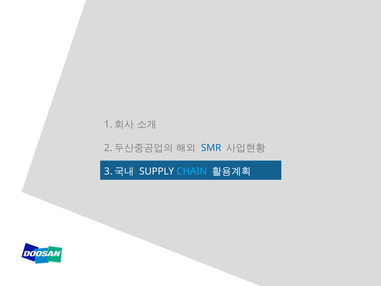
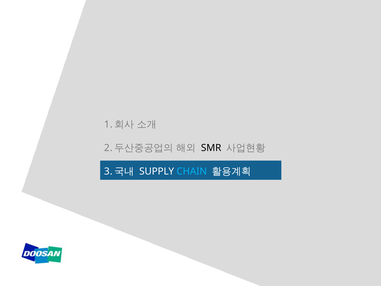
SMR colour: blue -> black
